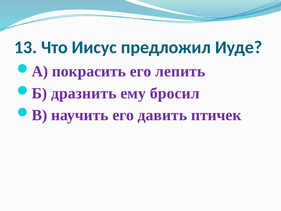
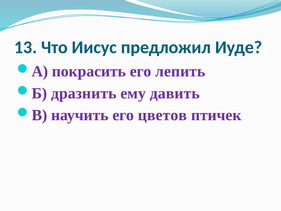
бросил: бросил -> давить
давить: давить -> цветов
